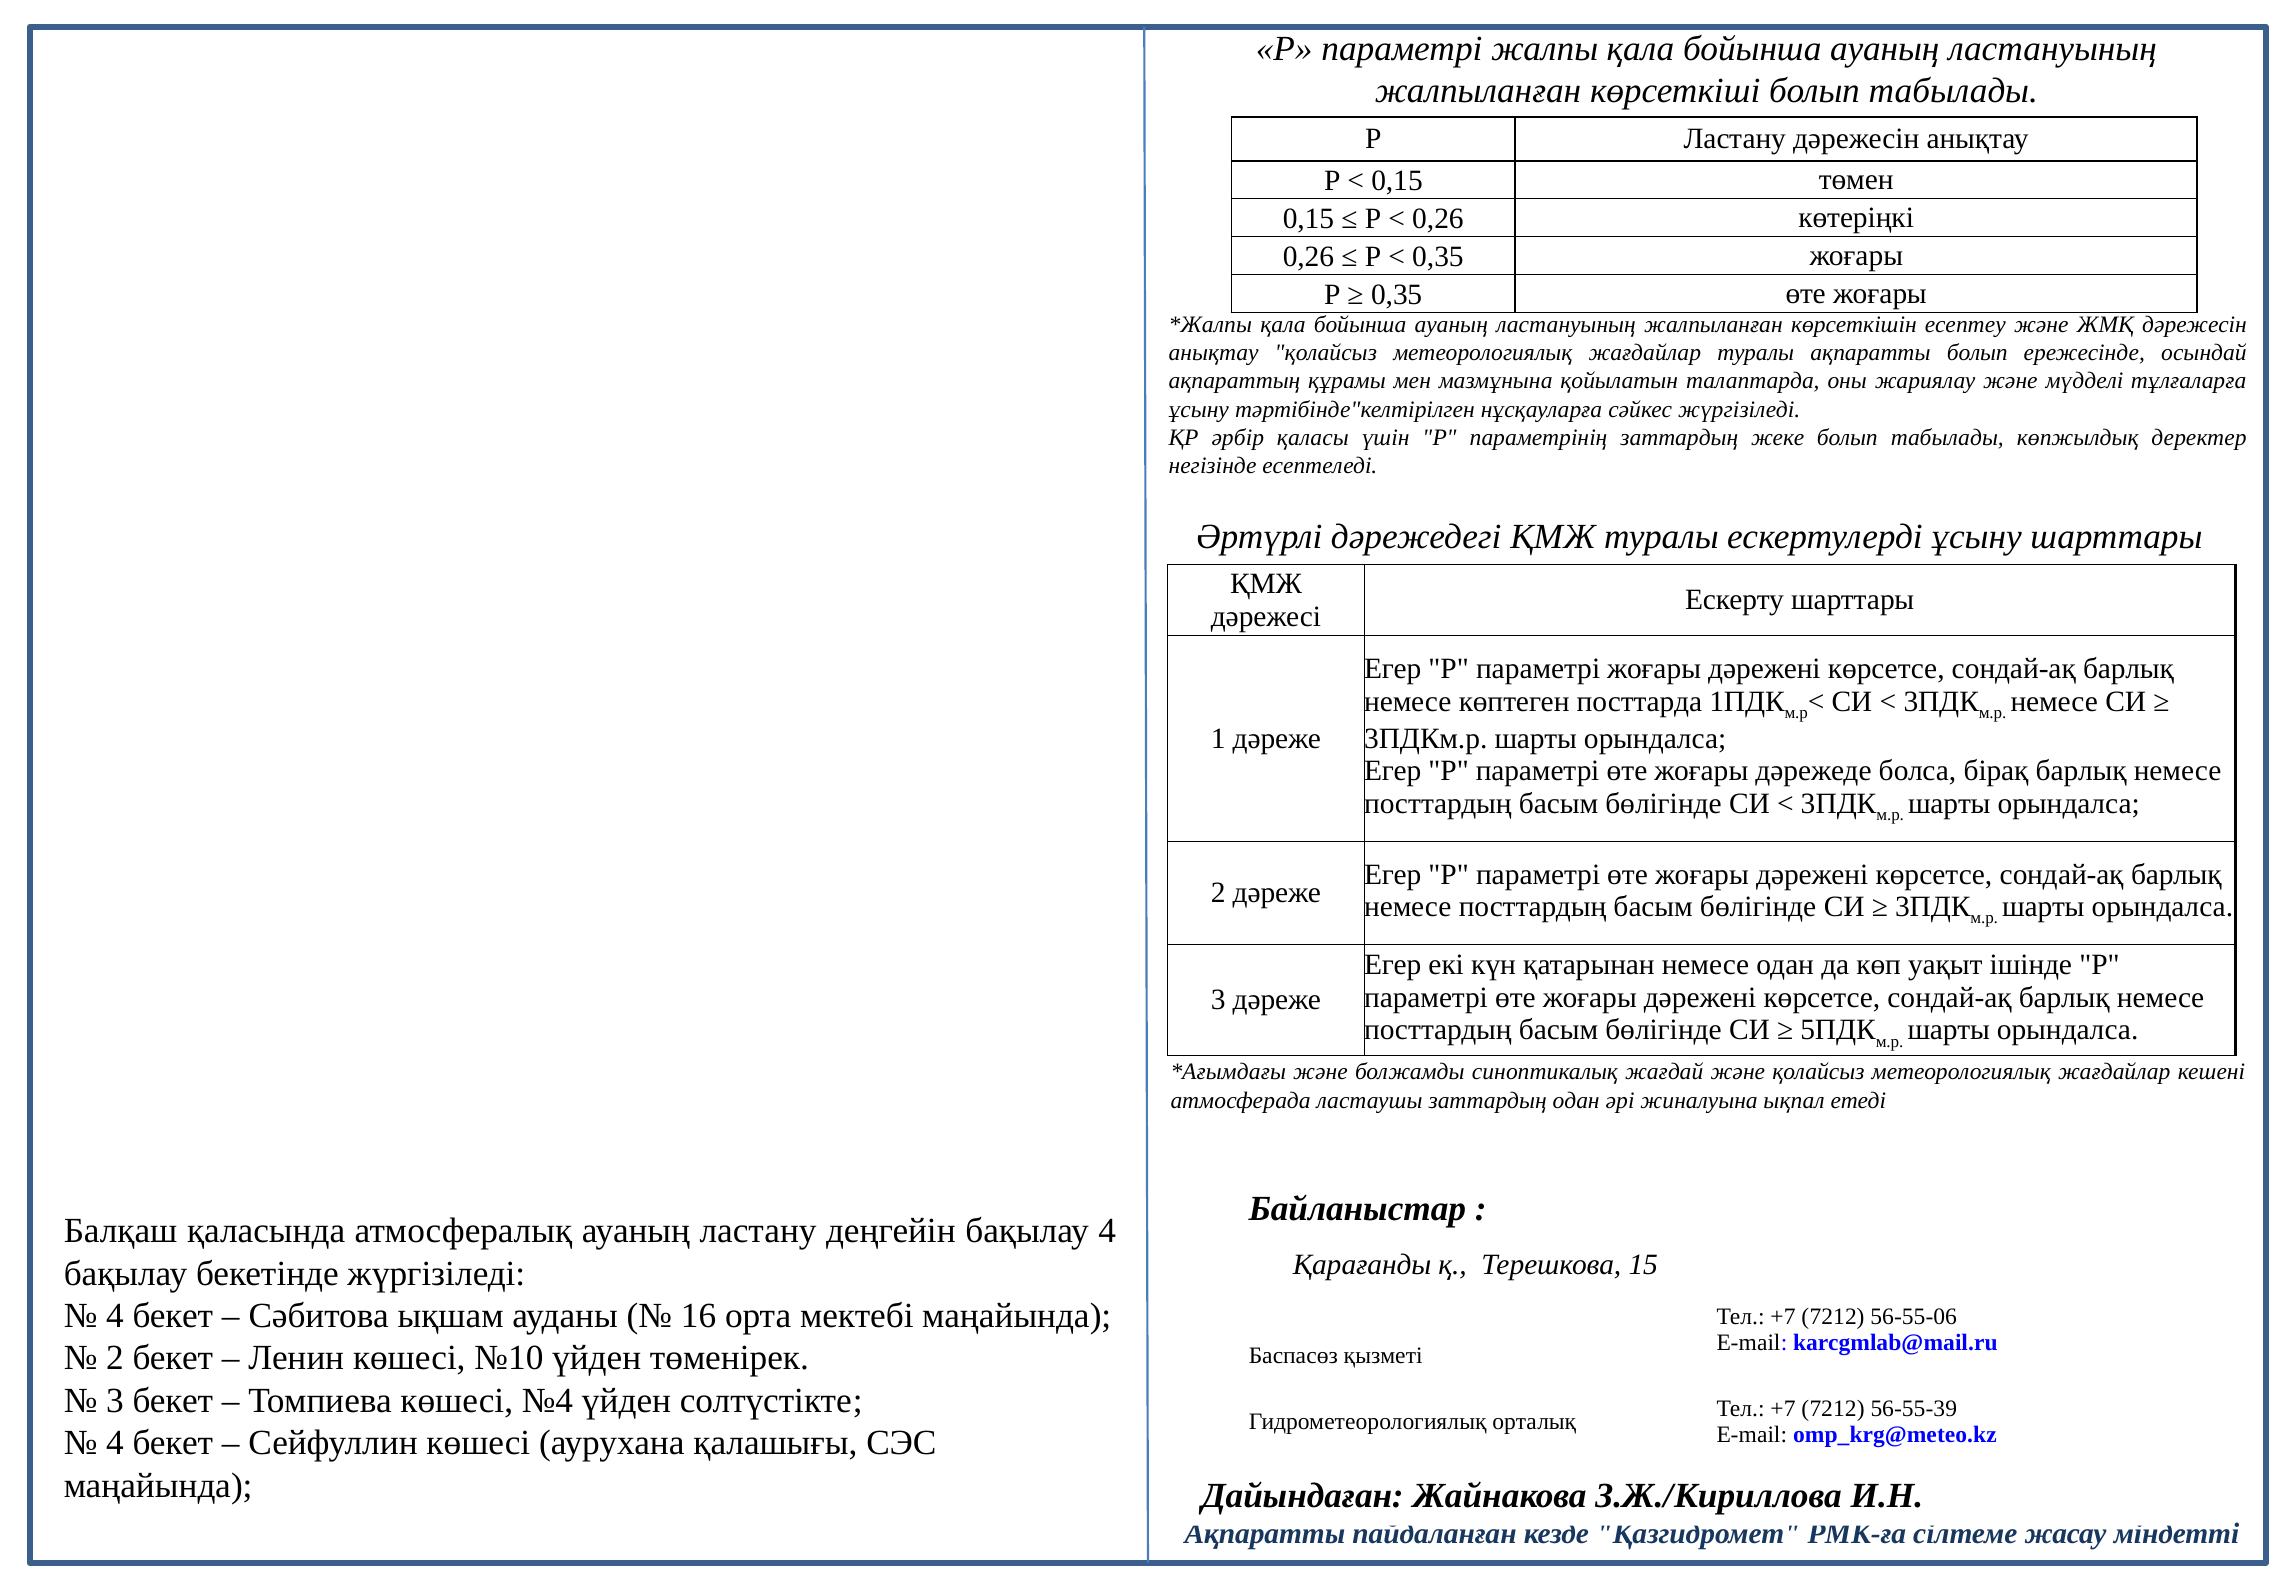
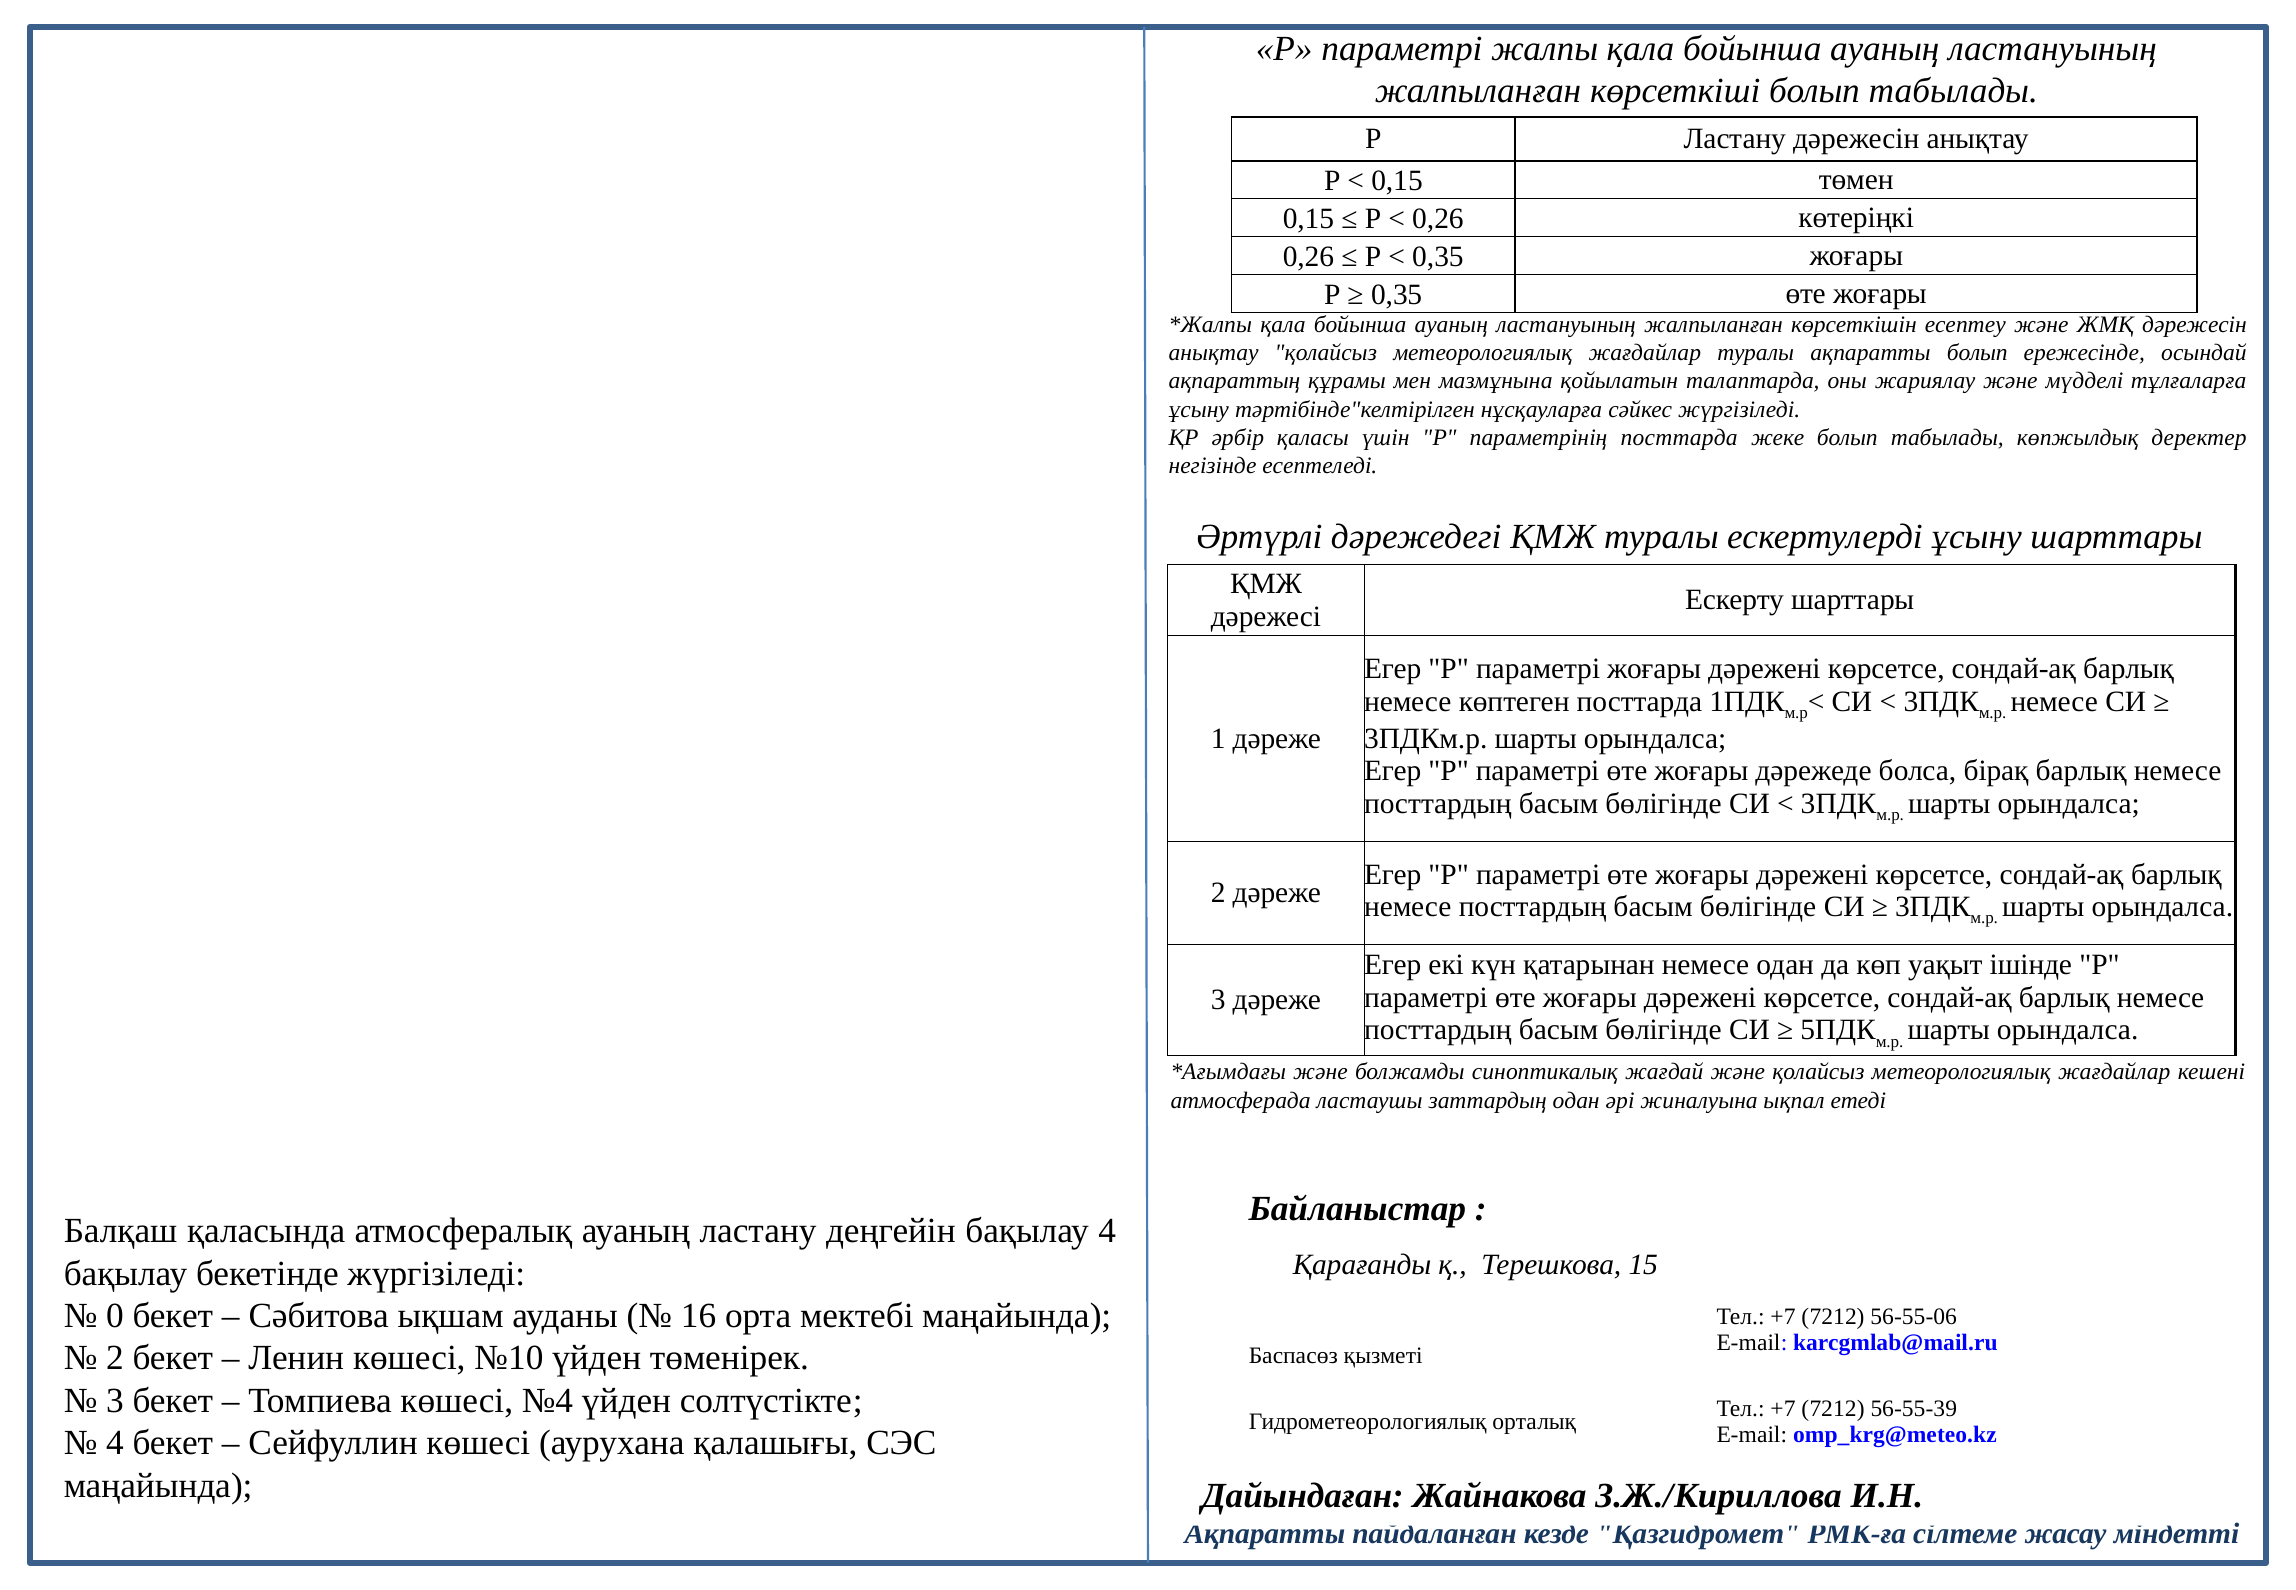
параметрінің заттардың: заттардың -> посттарда
4 at (115, 1315): 4 -> 0
